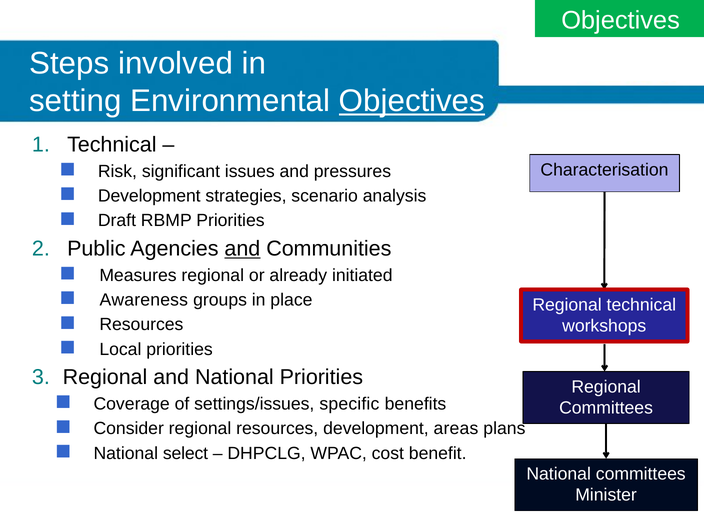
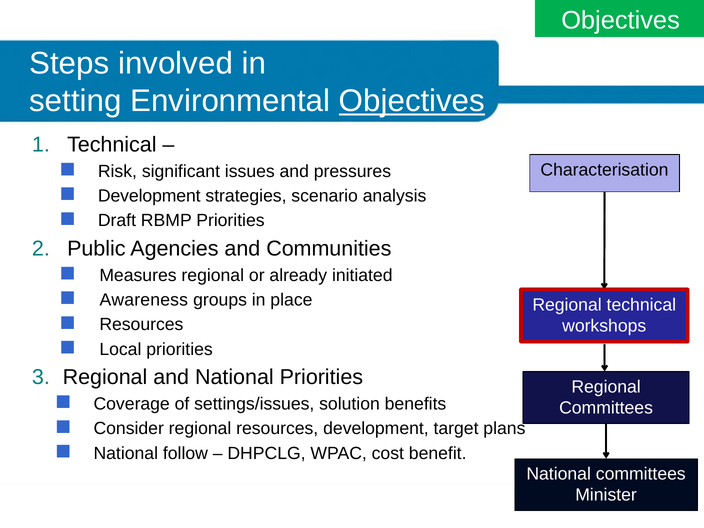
and at (242, 249) underline: present -> none
specific: specific -> solution
areas: areas -> target
select: select -> follow
